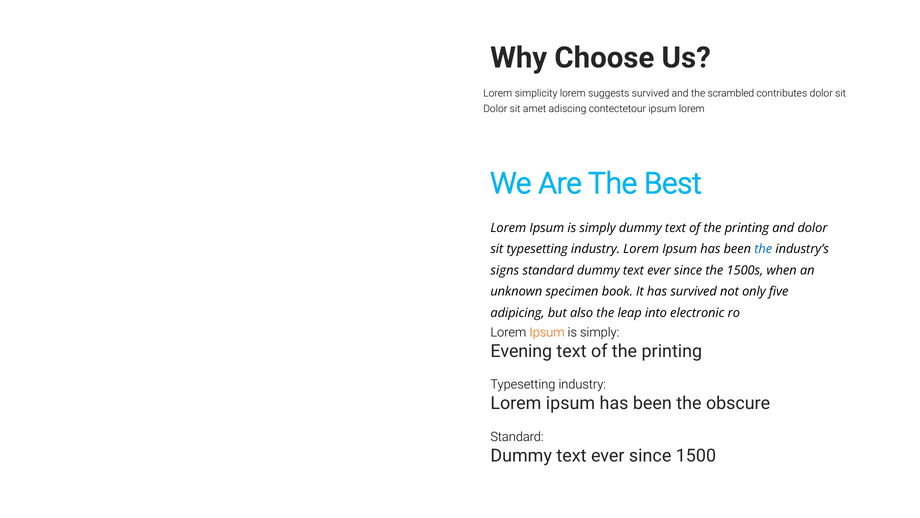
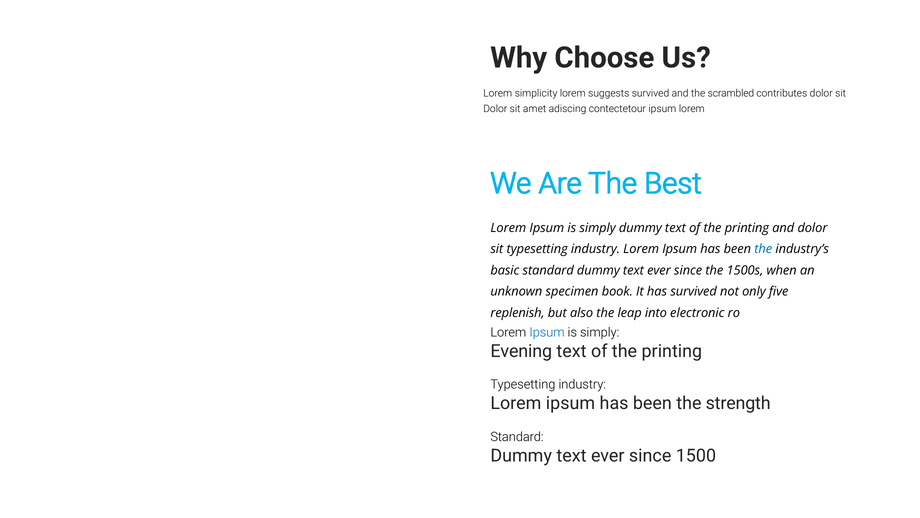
signs: signs -> basic
adipicing: adipicing -> replenish
Ipsum at (547, 332) colour: orange -> blue
obscure: obscure -> strength
